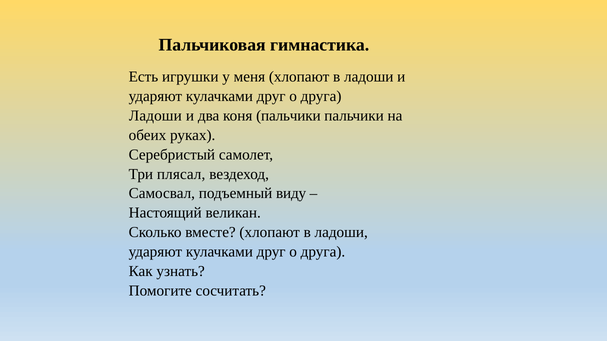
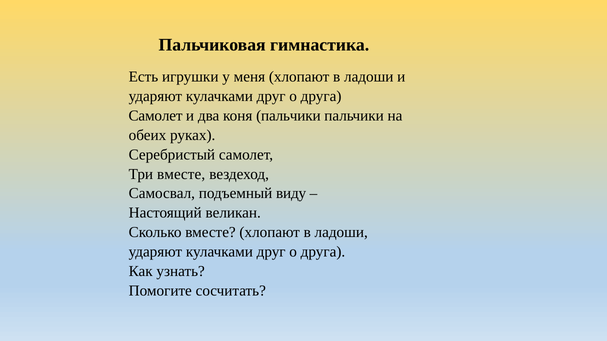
Ладоши at (155, 116): Ладоши -> Самолет
Три плясал: плясал -> вместе
